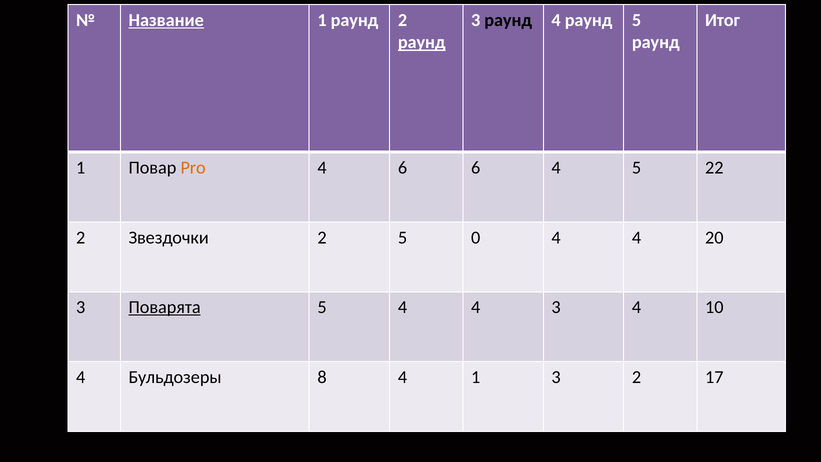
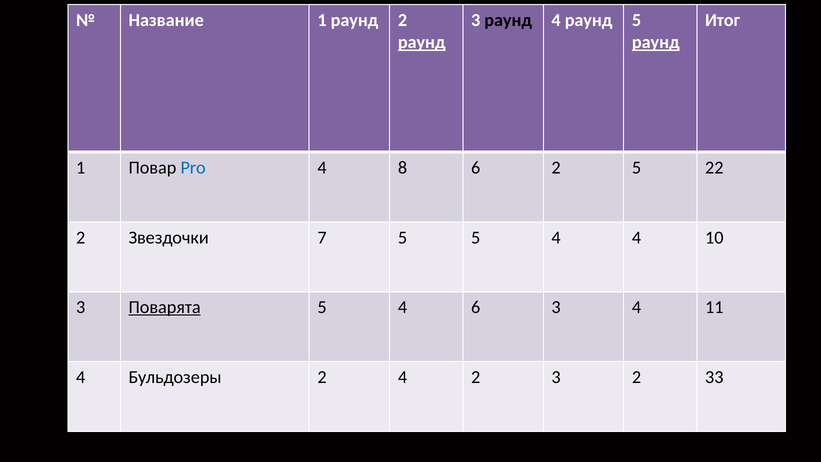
Название underline: present -> none
раунд at (656, 42) underline: none -> present
Pro colour: orange -> blue
4 6: 6 -> 8
6 4: 4 -> 2
Звездочки 2: 2 -> 7
5 0: 0 -> 5
20: 20 -> 10
5 4 4: 4 -> 6
10: 10 -> 11
Бульдозеры 8: 8 -> 2
4 1: 1 -> 2
17: 17 -> 33
